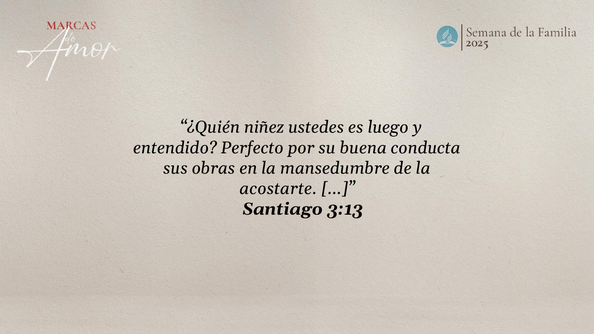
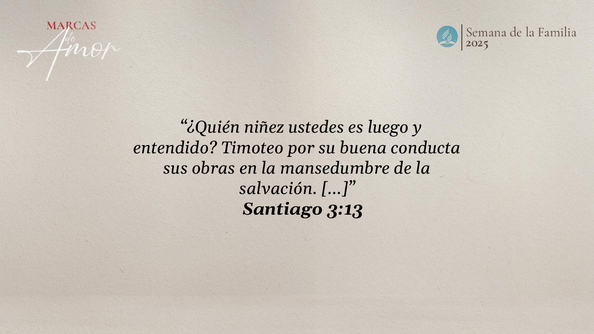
Perfecto: Perfecto -> Timoteo
acostarte: acostarte -> salvación
